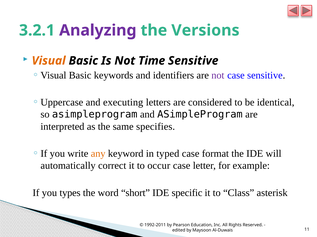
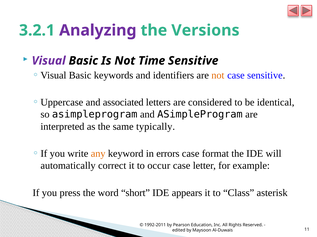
Visual colour: orange -> purple
not at (218, 75) colour: purple -> orange
executing: executing -> associated
specifies: specifies -> typically
typed: typed -> errors
types: types -> press
specific: specific -> appears
